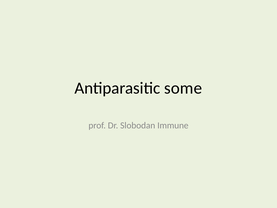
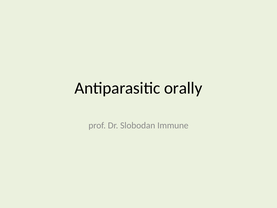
some: some -> orally
